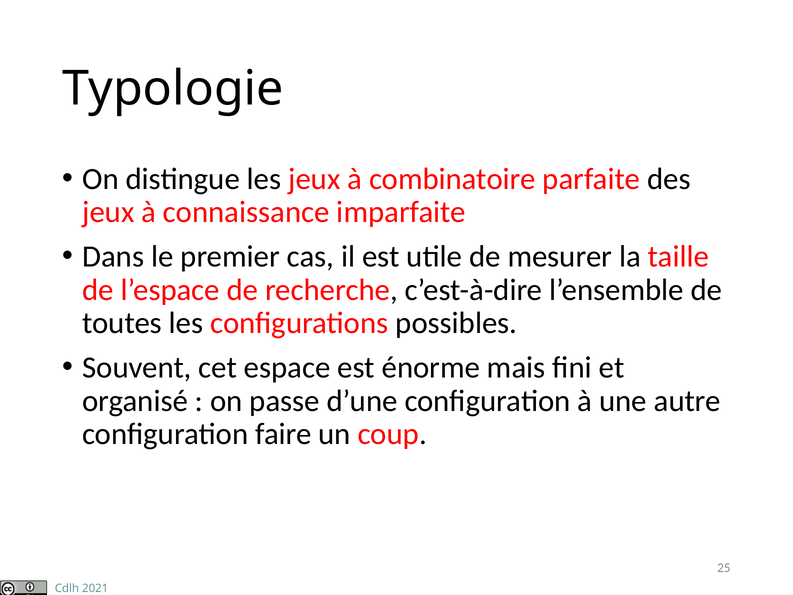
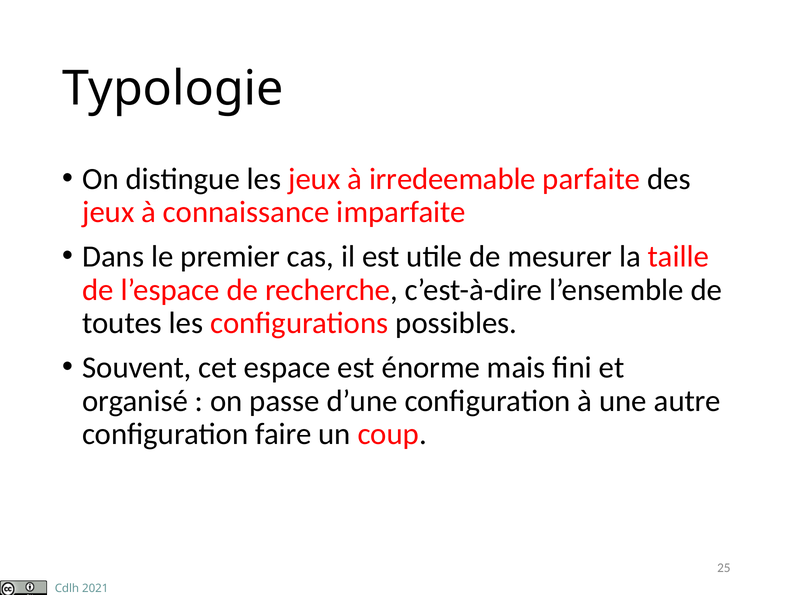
combinatoire: combinatoire -> irredeemable
